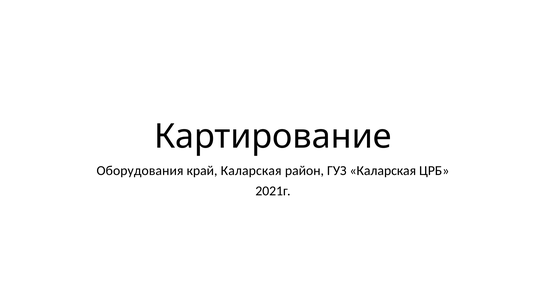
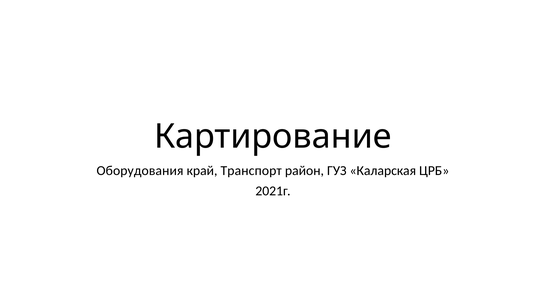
край Каларская: Каларская -> Транспорт
